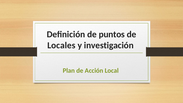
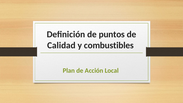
Locales: Locales -> Calidad
investigación: investigación -> combustibles
